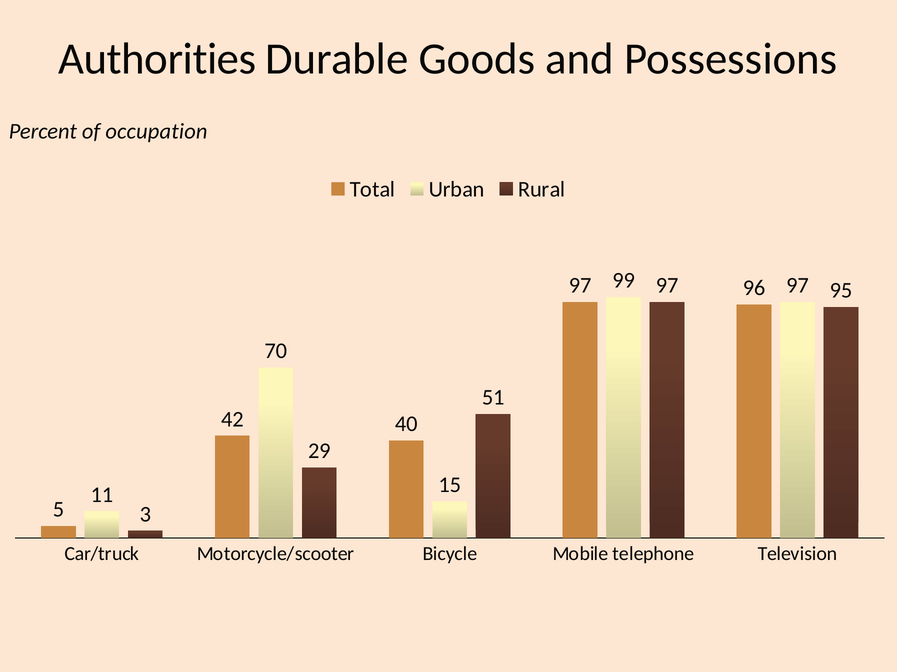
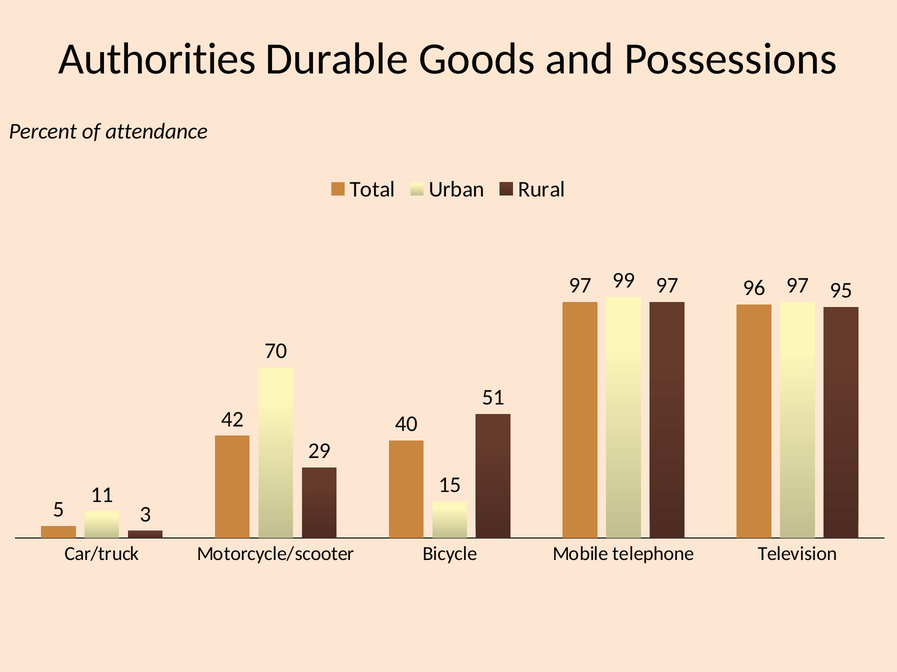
occupation: occupation -> attendance
